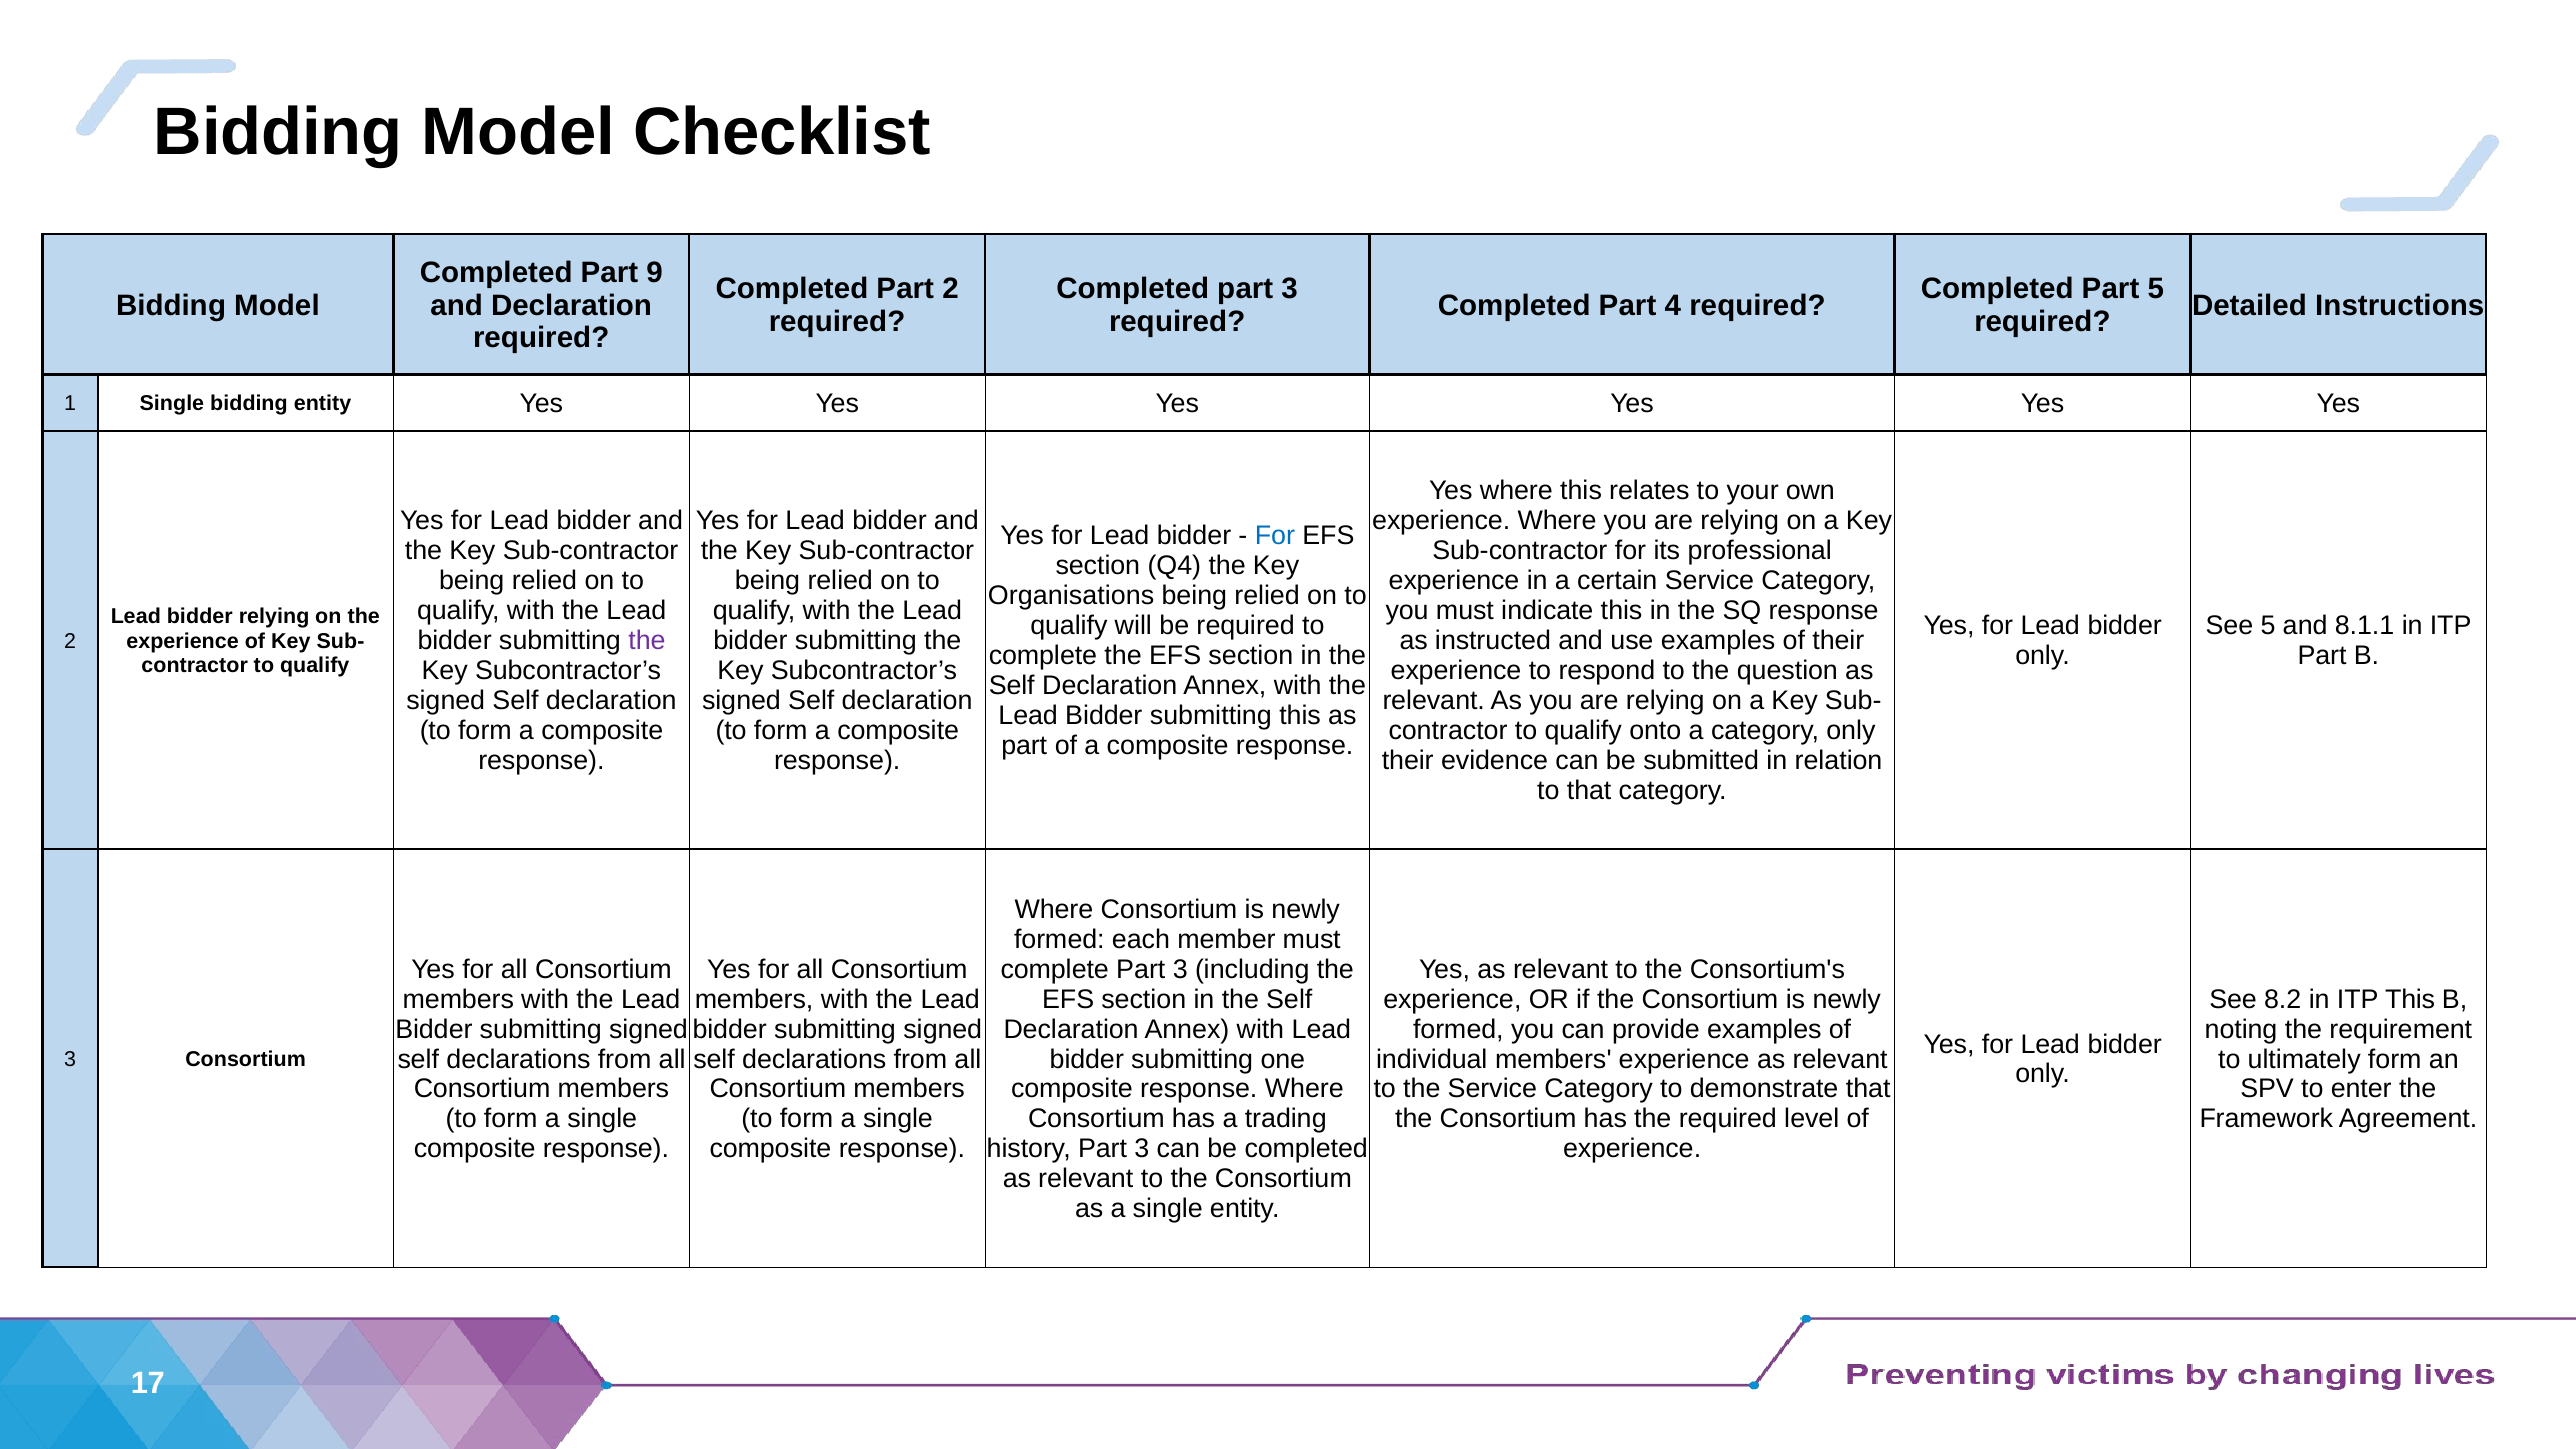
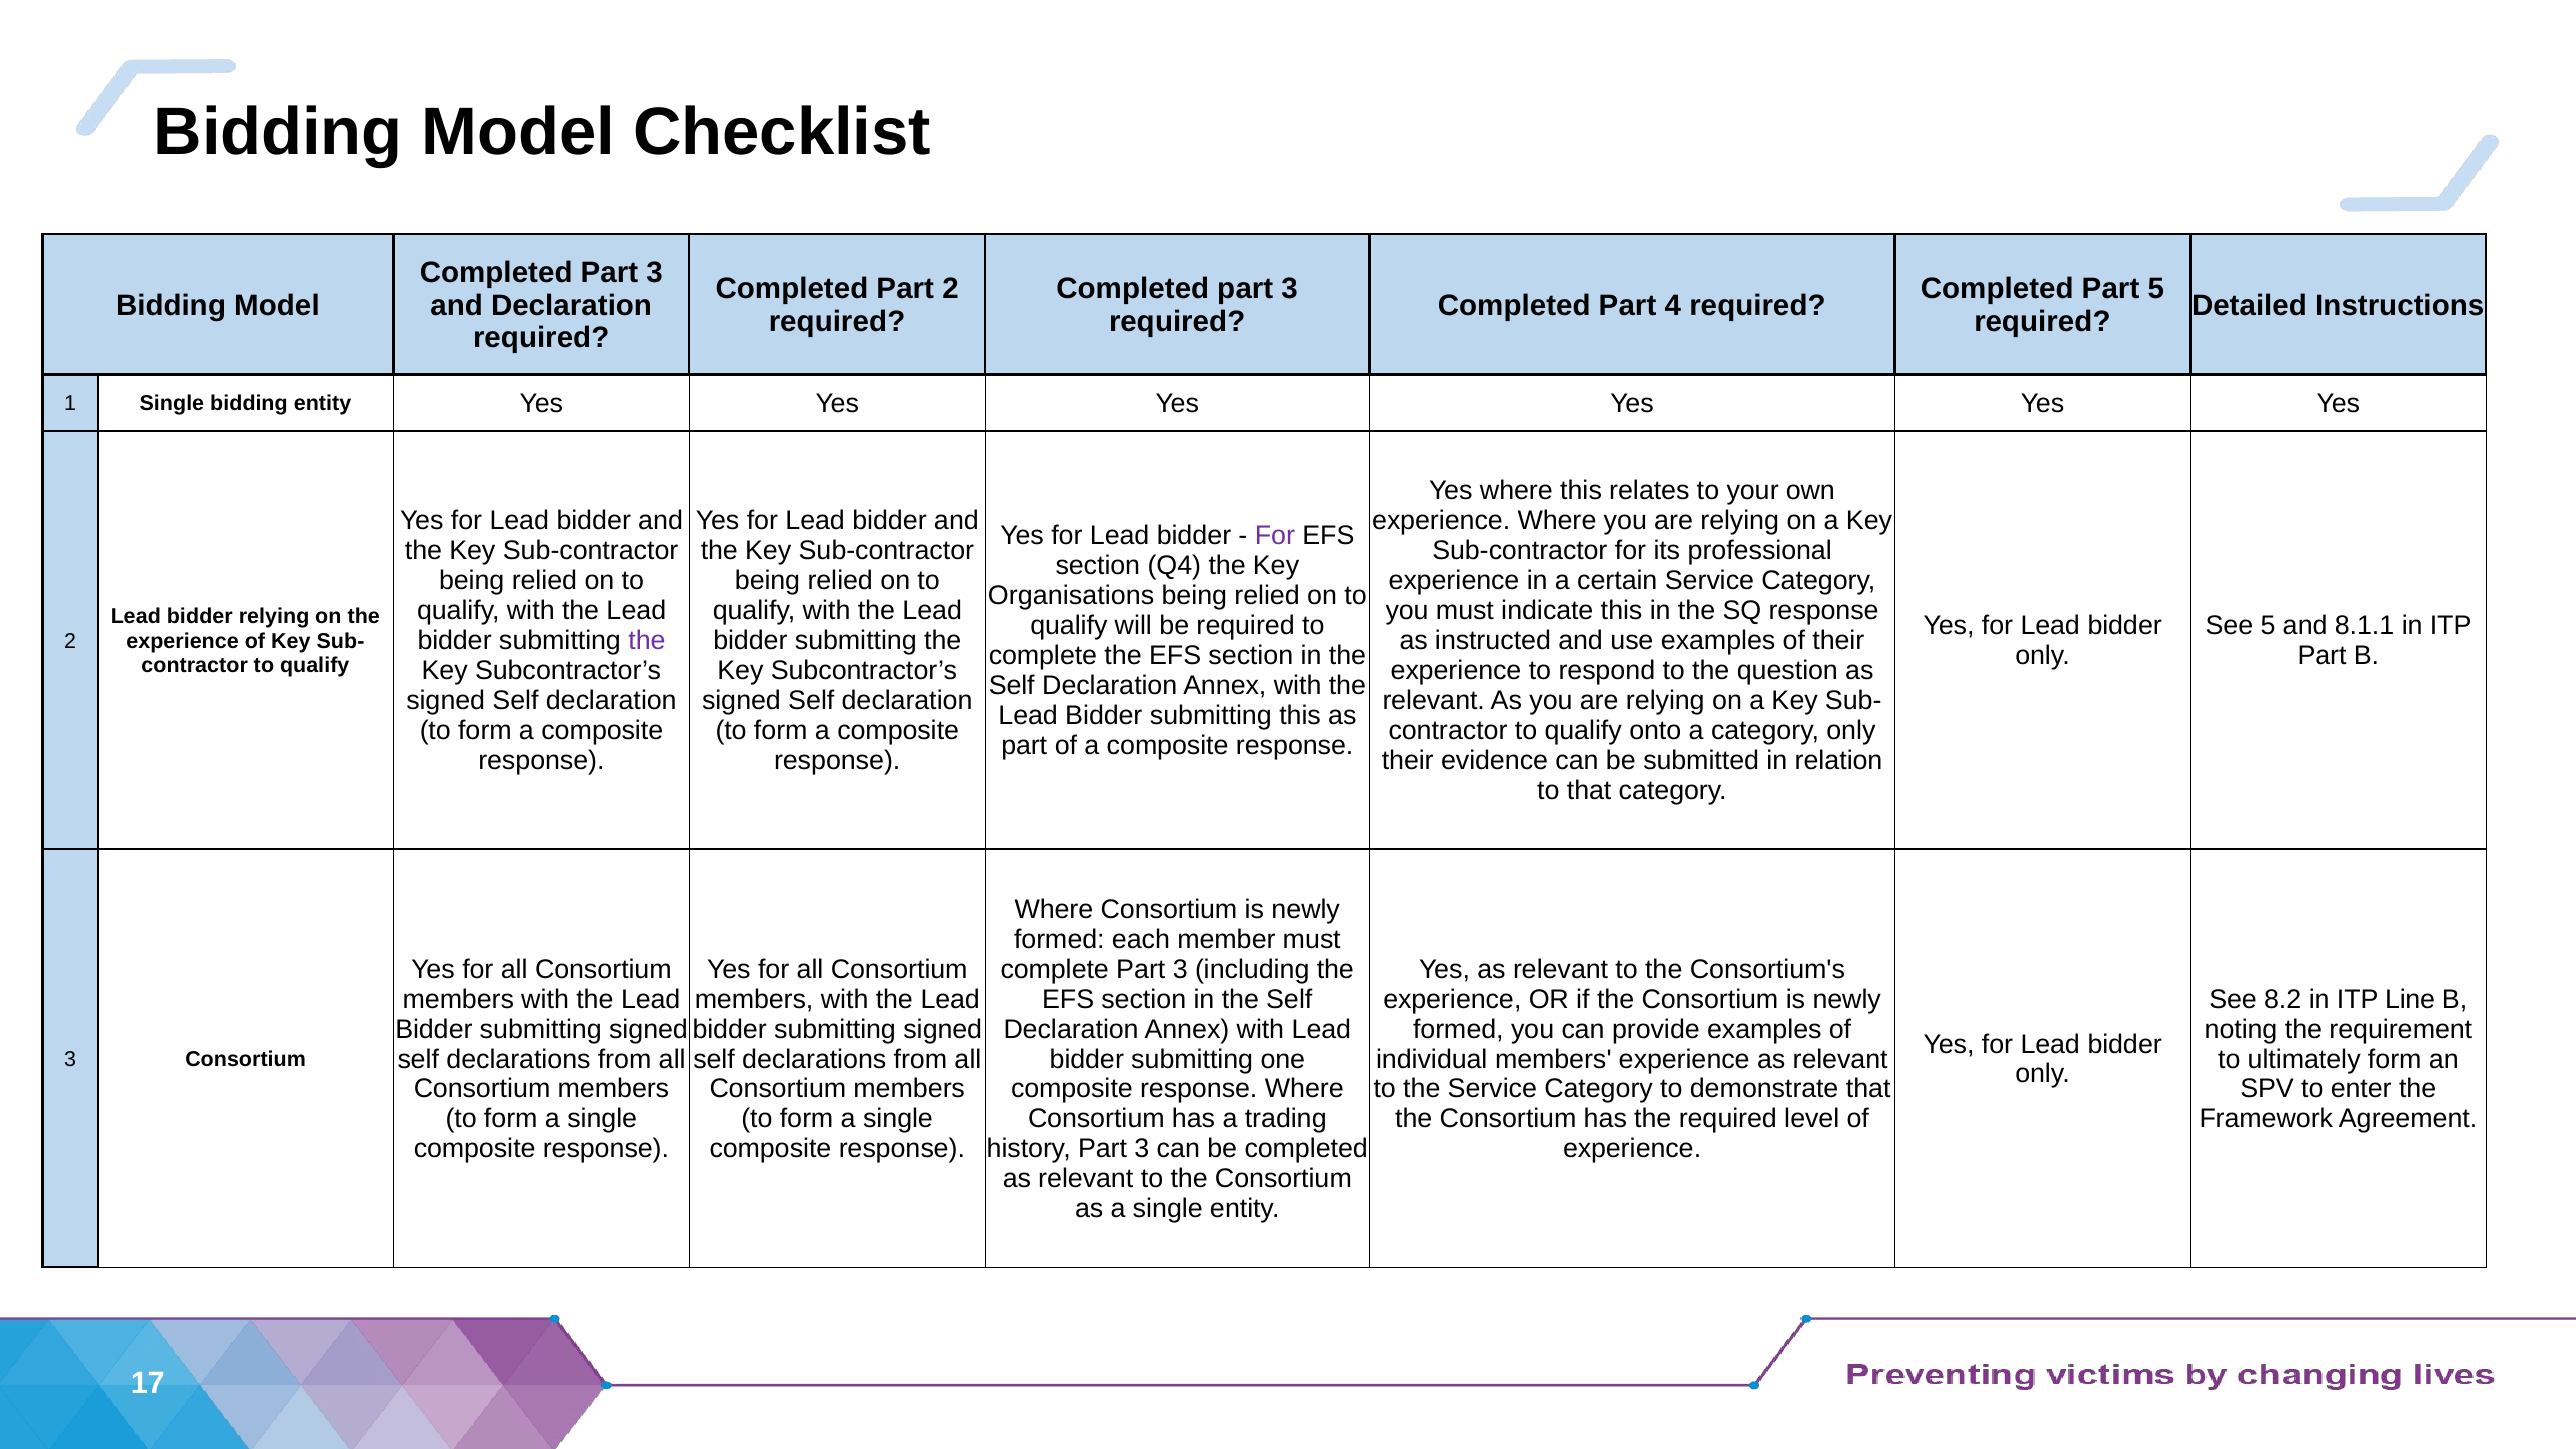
9 at (655, 272): 9 -> 3
For at (1275, 536) colour: blue -> purple
ITP This: This -> Line
